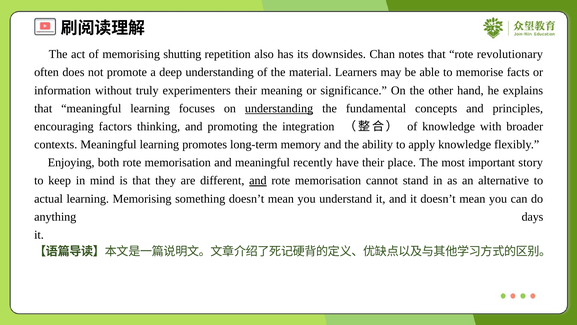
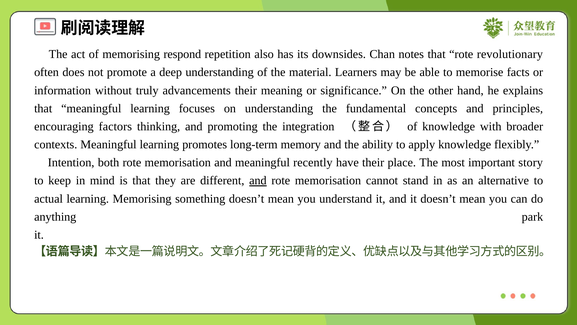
shutting: shutting -> respond
experimenters: experimenters -> advancements
understanding at (279, 108) underline: present -> none
Enjoying: Enjoying -> Intention
days: days -> park
